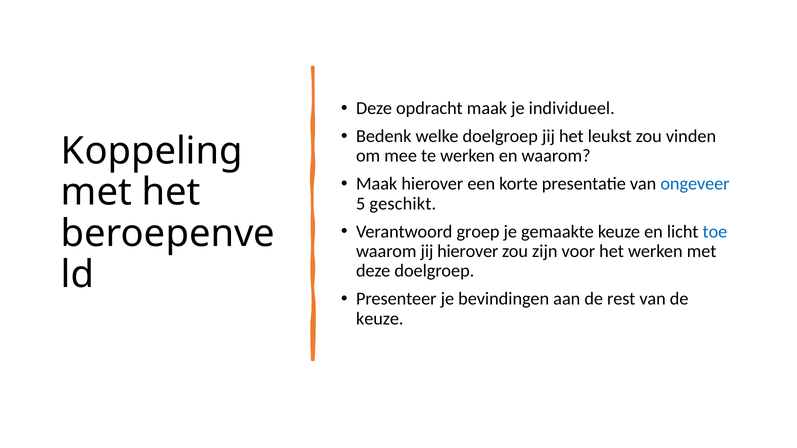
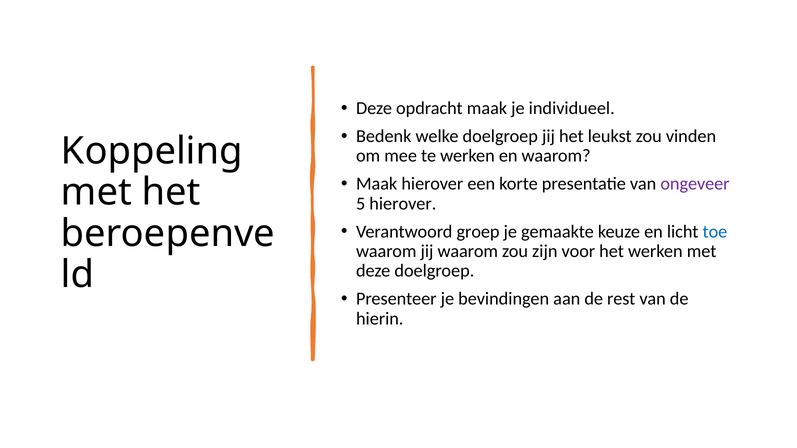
ongeveer colour: blue -> purple
5 geschikt: geschikt -> hierover
jij hierover: hierover -> waarom
keuze at (380, 319): keuze -> hierin
